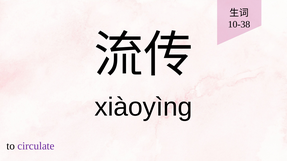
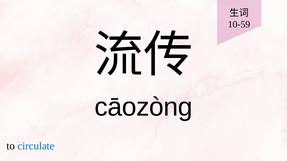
10-38: 10-38 -> 10-59
xiàoyìng: xiàoyìng -> cāozòng
circulate colour: purple -> blue
